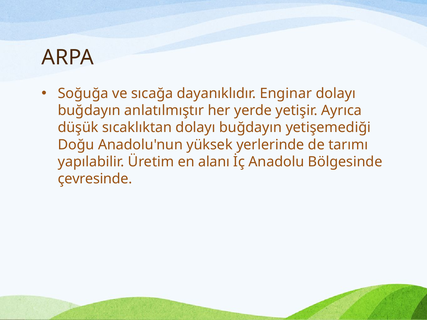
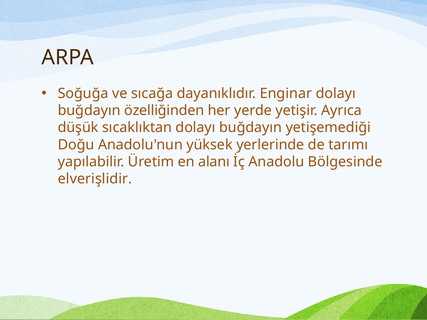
anlatılmıştır: anlatılmıştır -> özelliğinden
çevresinde: çevresinde -> elverişlidir
